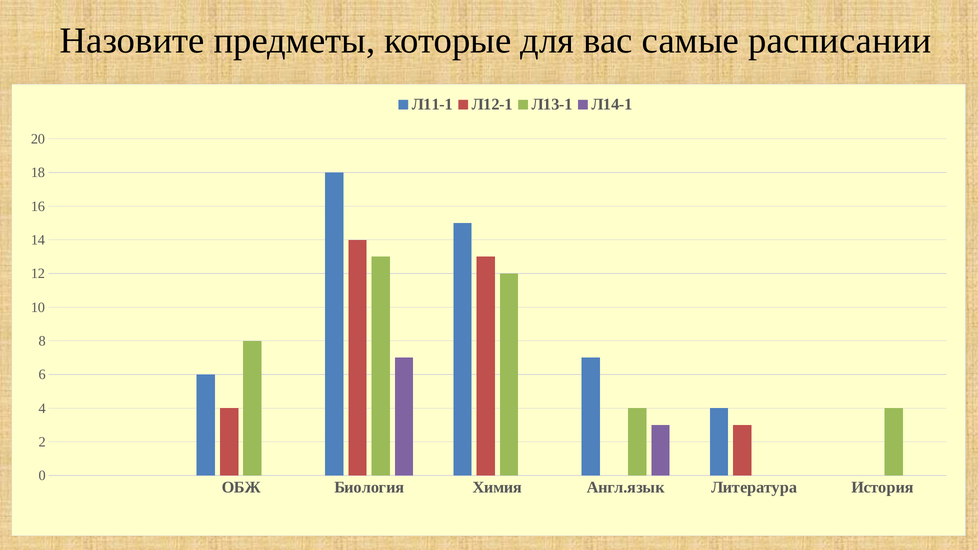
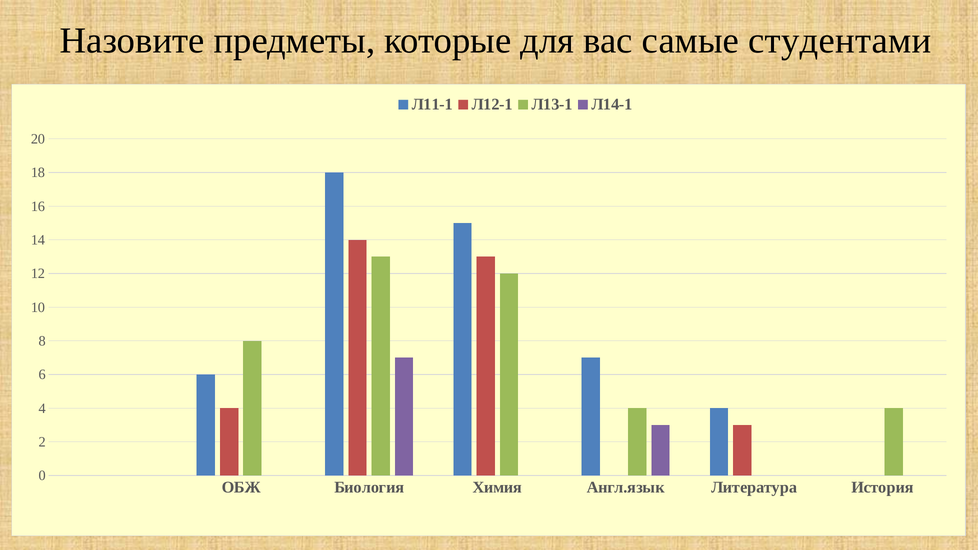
расписании: расписании -> студентами
